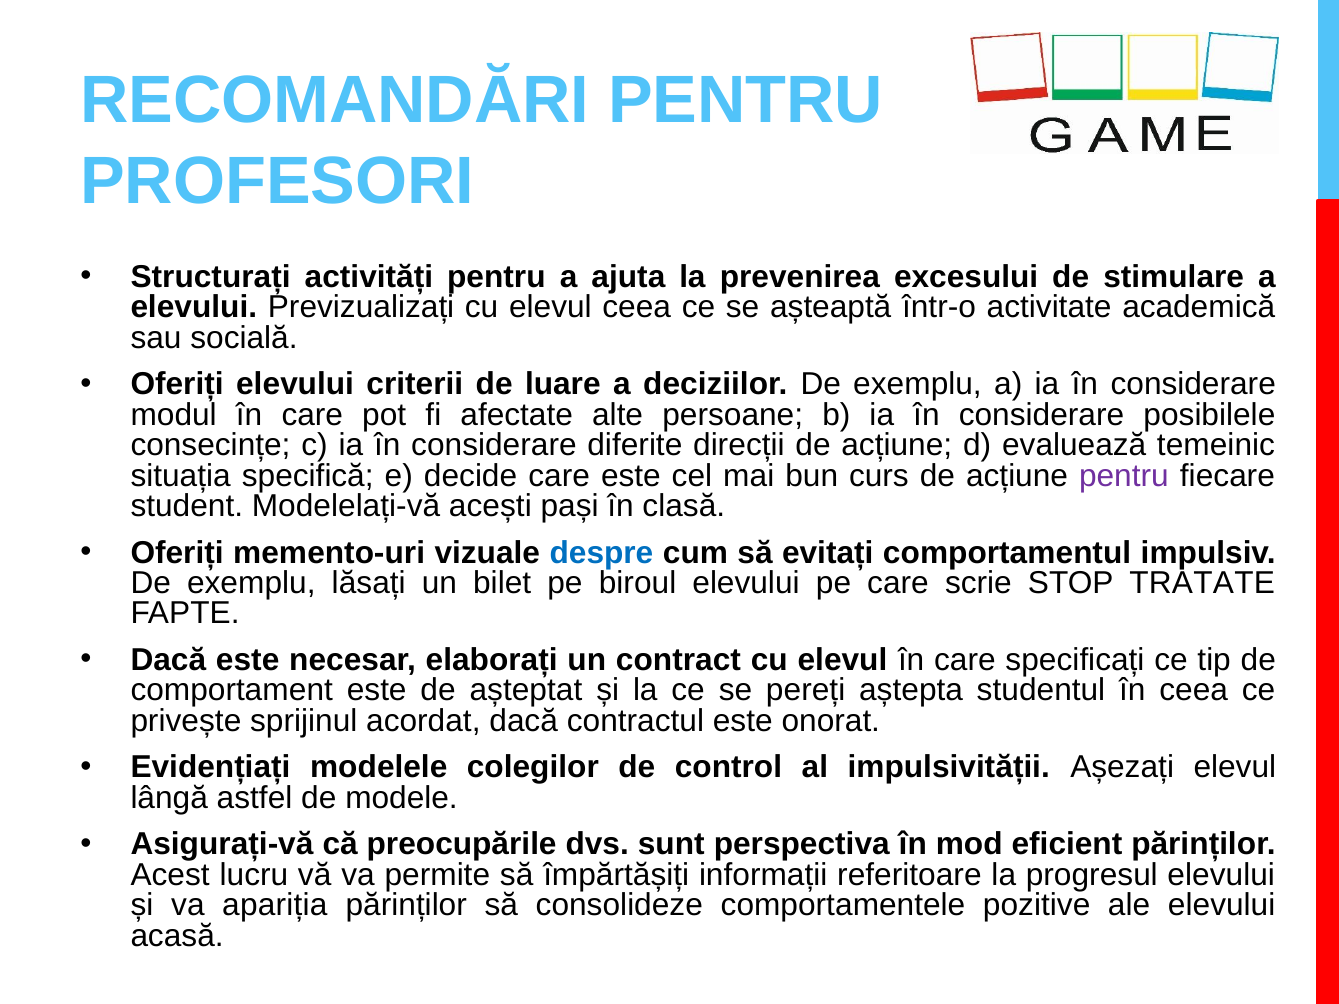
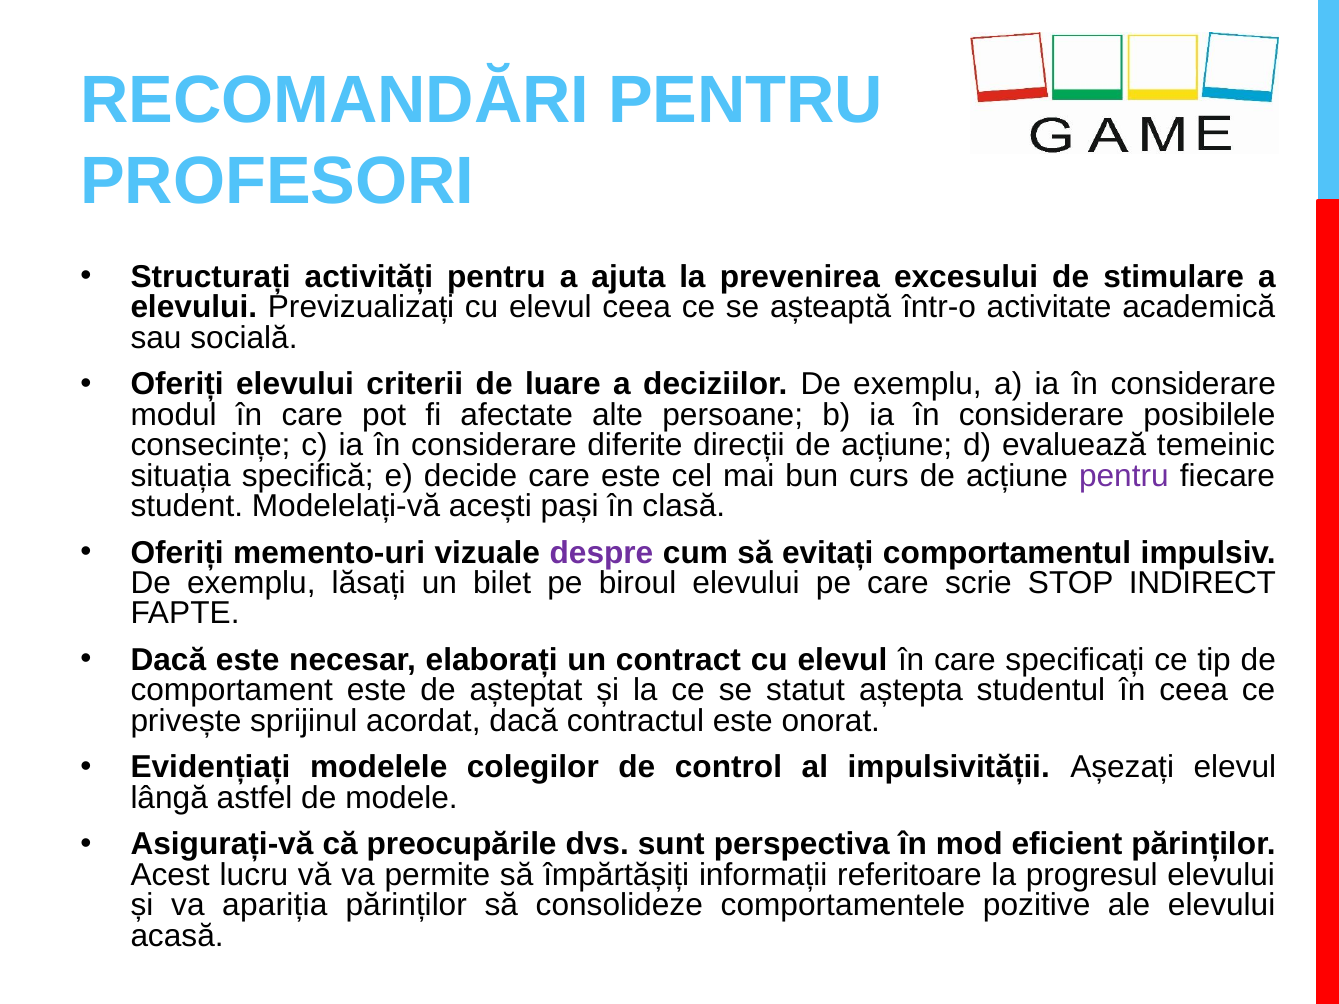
despre colour: blue -> purple
TRATATE: TRATATE -> INDIRECT
pereți: pereți -> statut
